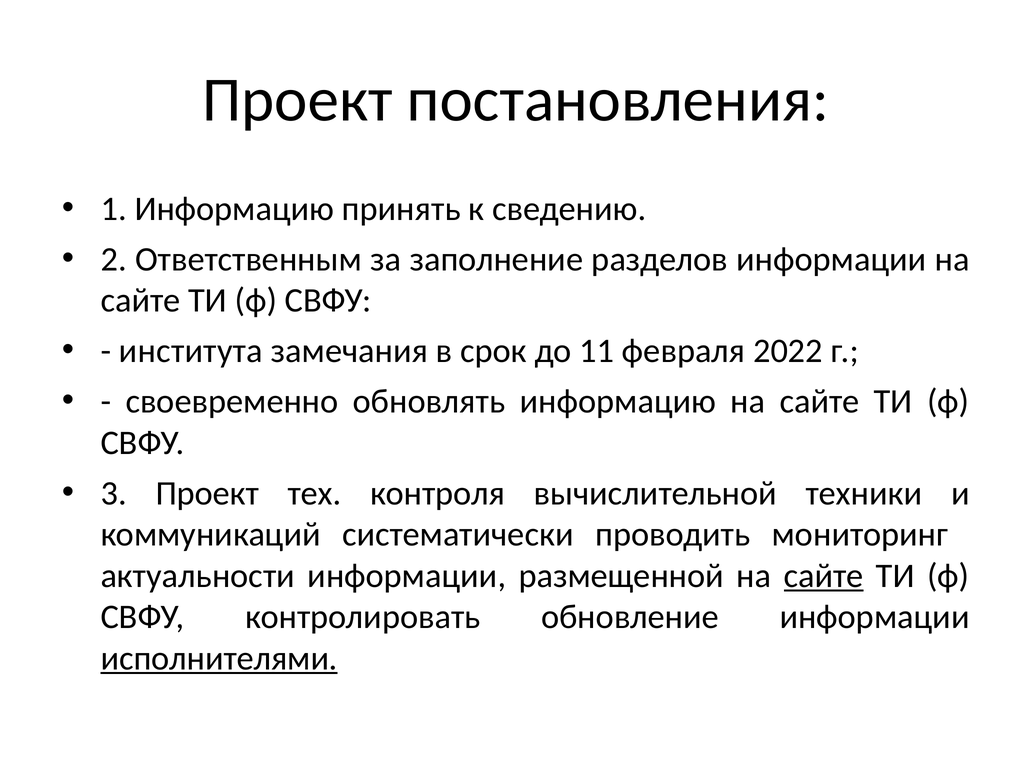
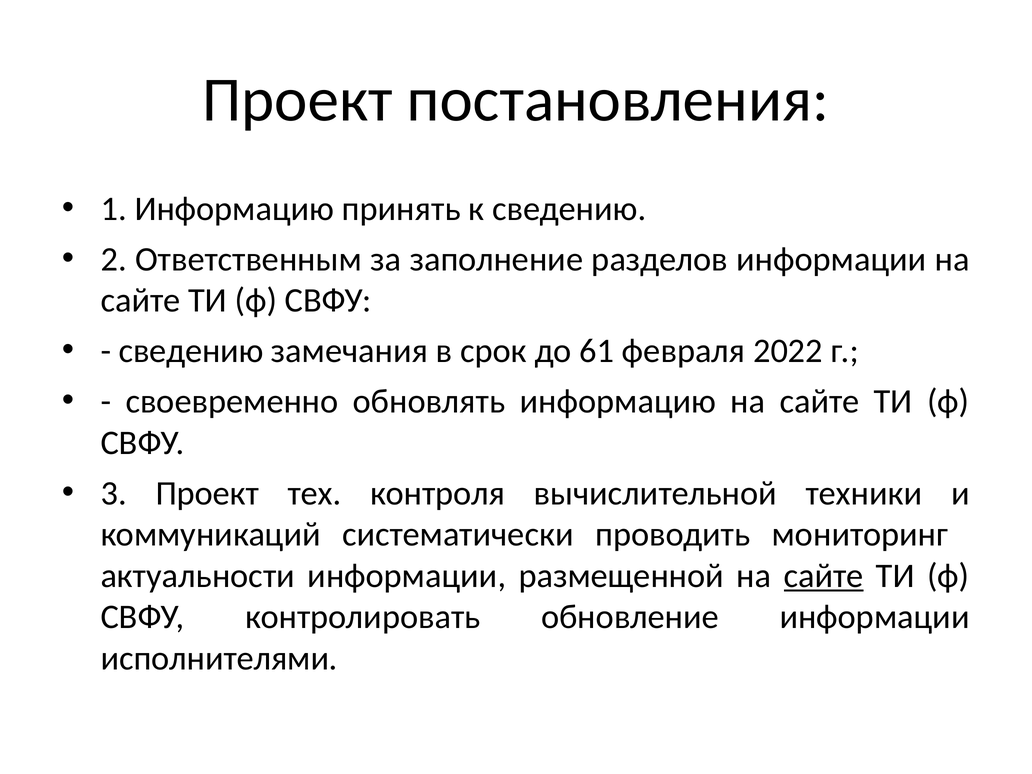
института at (191, 351): института -> сведению
11: 11 -> 61
исполнителями underline: present -> none
